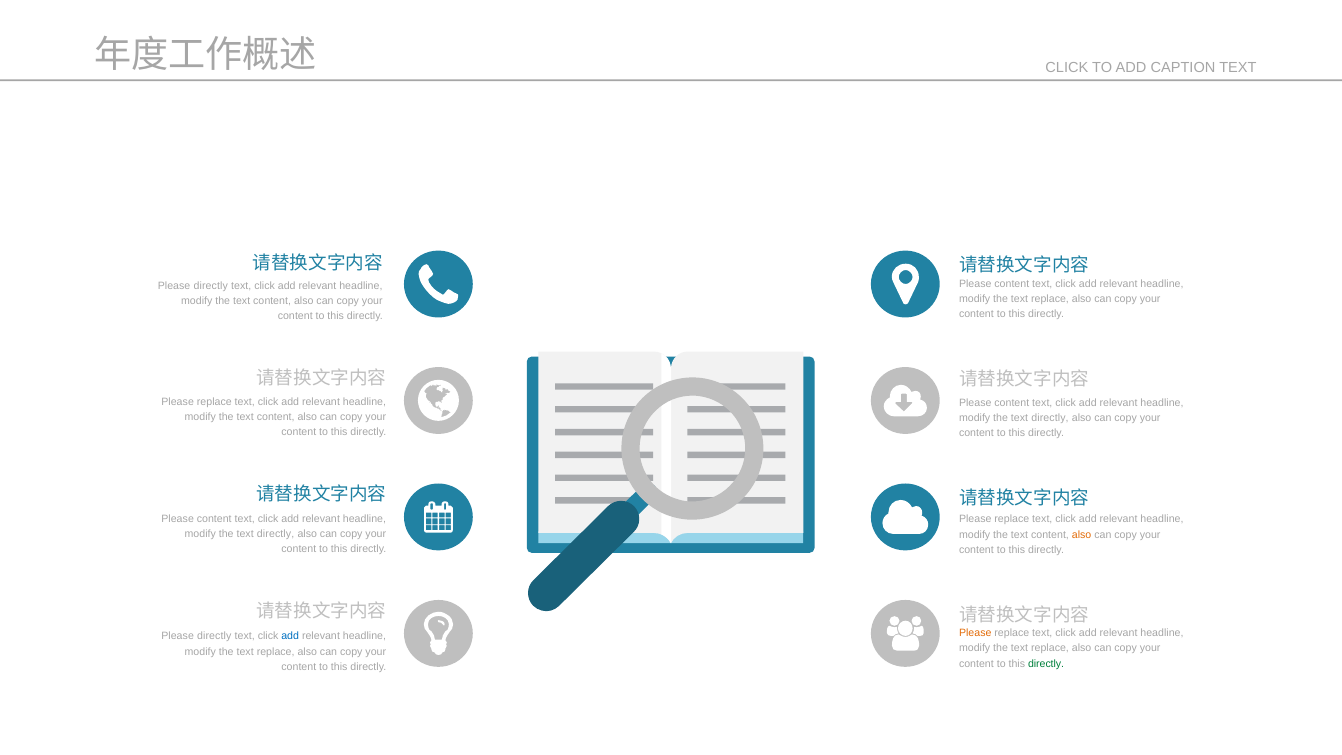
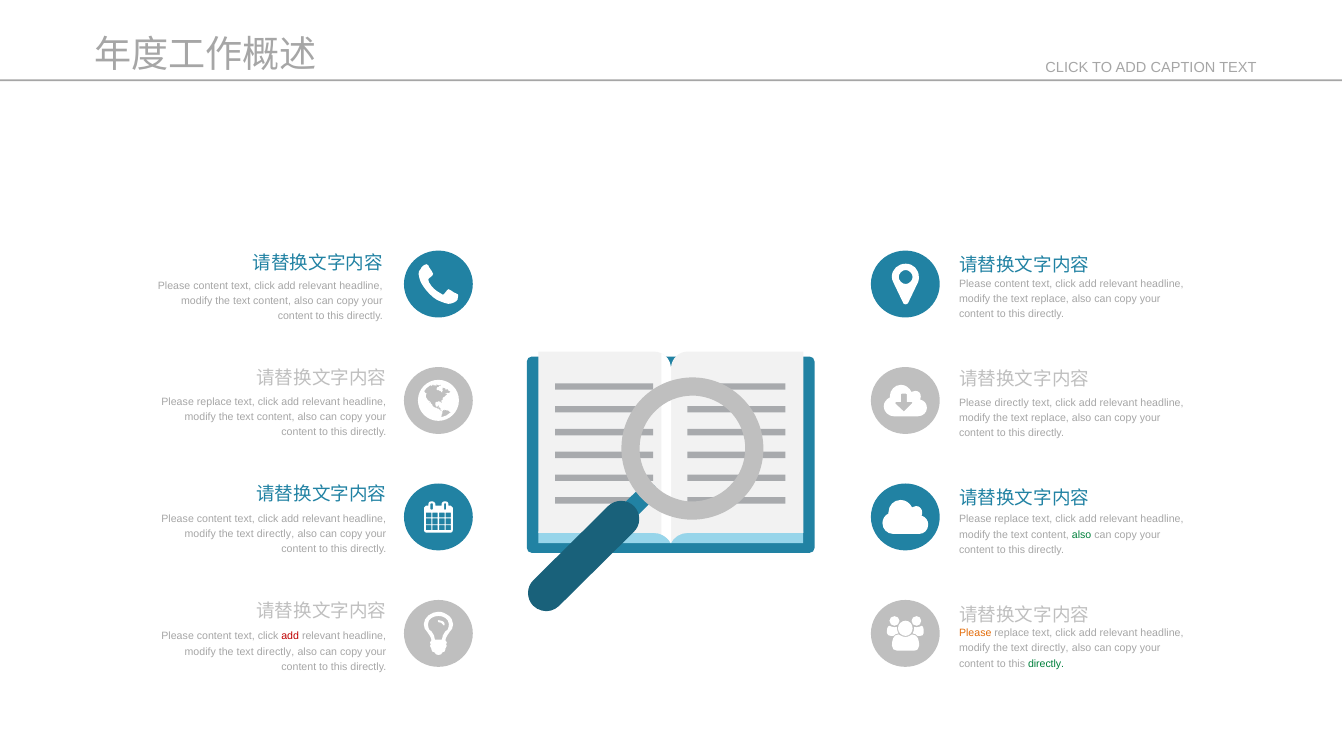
directly at (211, 286): directly -> content
content at (1012, 403): content -> directly
directly at (1050, 418): directly -> replace
also at (1082, 535) colour: orange -> green
directly at (214, 636): directly -> content
add at (290, 636) colour: blue -> red
replace at (1050, 648): replace -> directly
replace at (276, 651): replace -> directly
